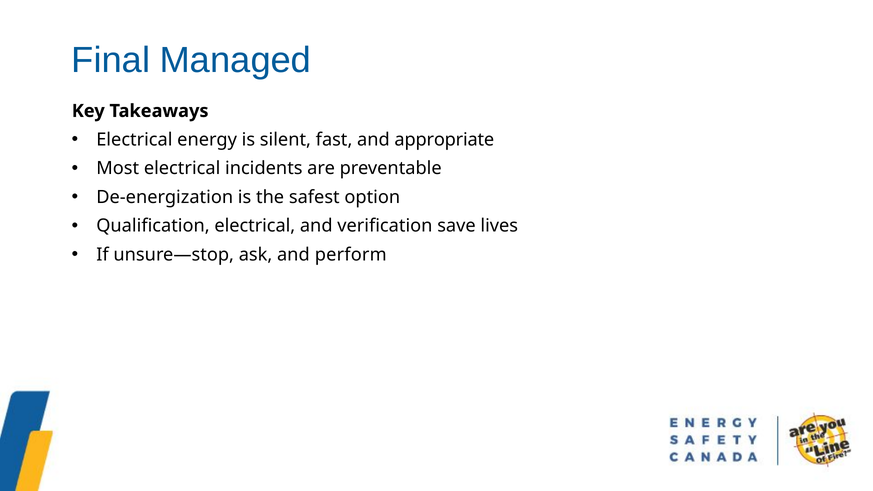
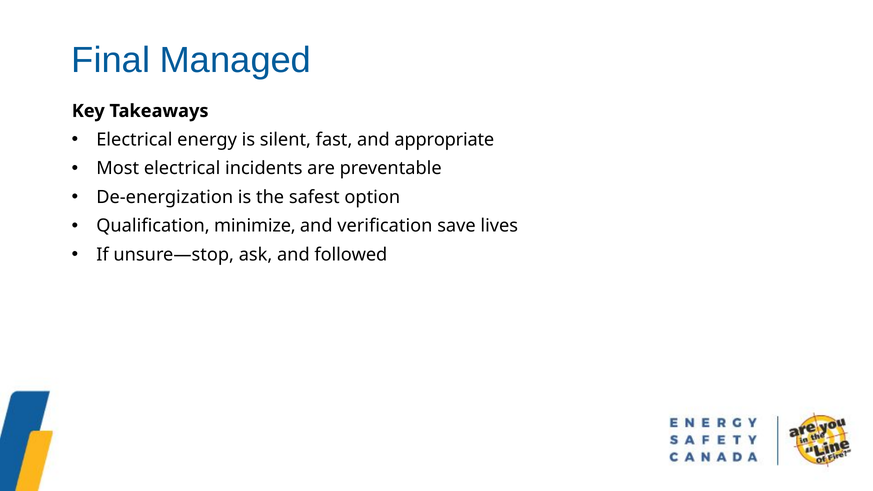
Qualification electrical: electrical -> minimize
perform: perform -> followed
